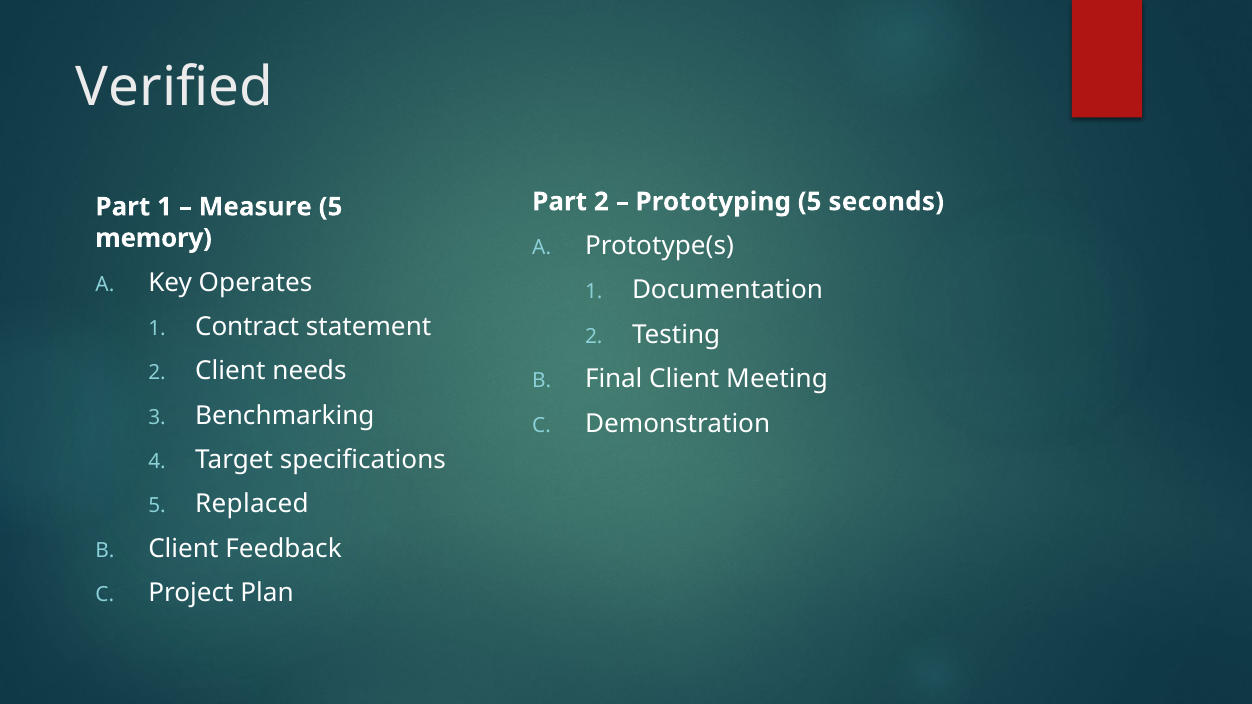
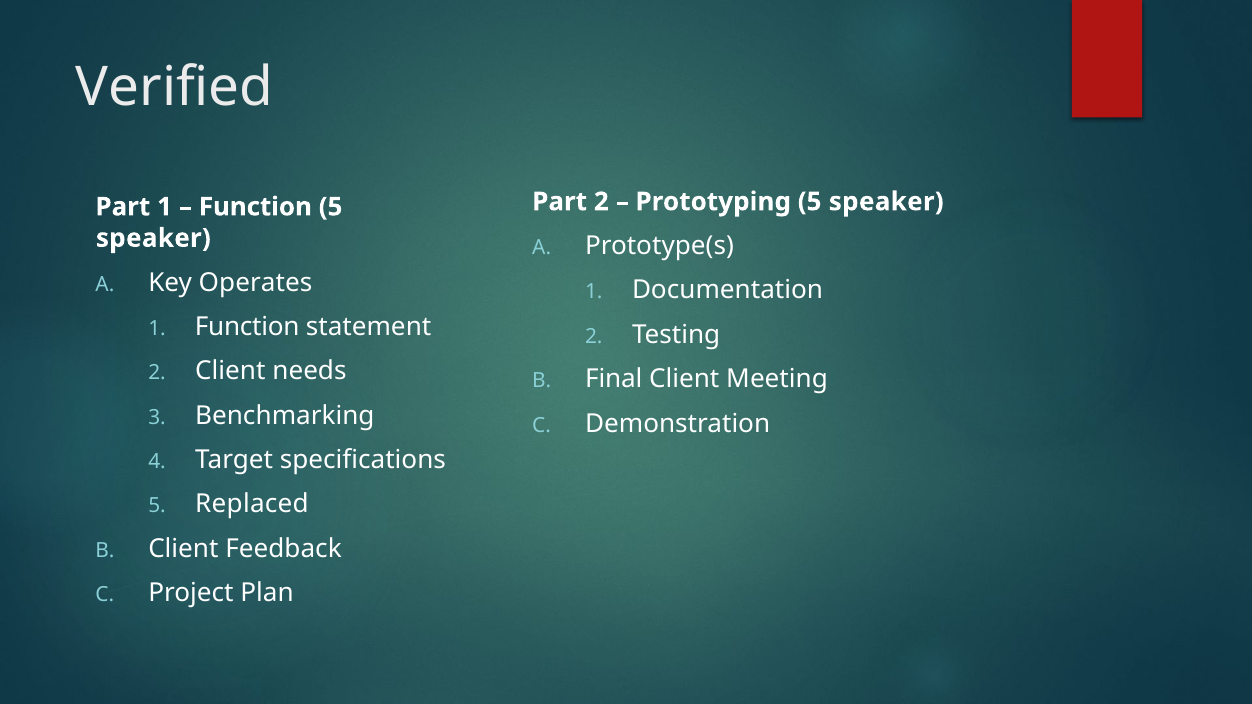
Prototyping 5 seconds: seconds -> speaker
Measure at (255, 207): Measure -> Function
memory at (154, 238): memory -> speaker
1 Contract: Contract -> Function
